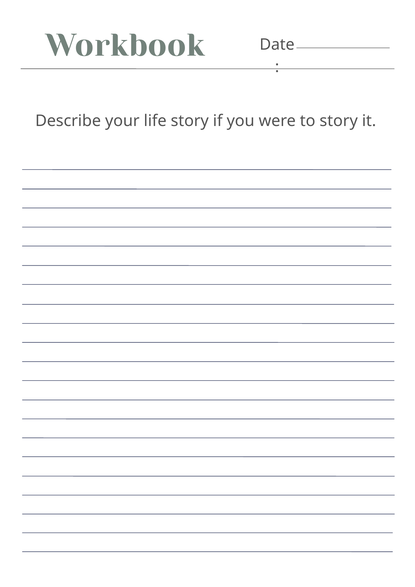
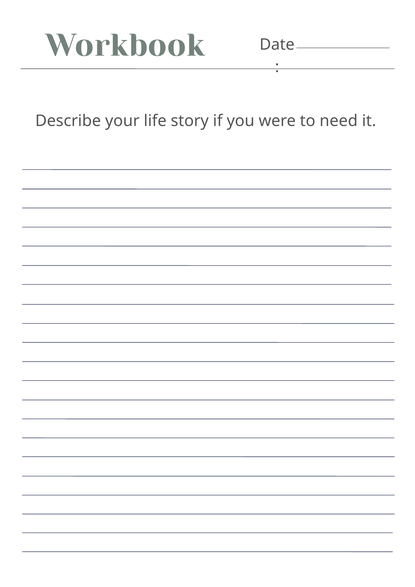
to story: story -> need
